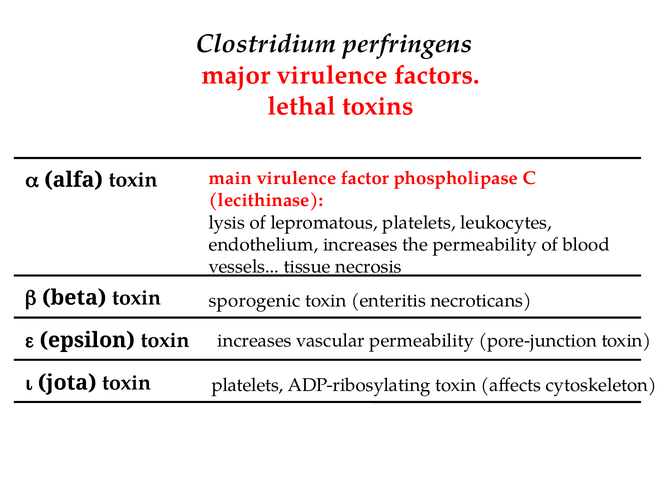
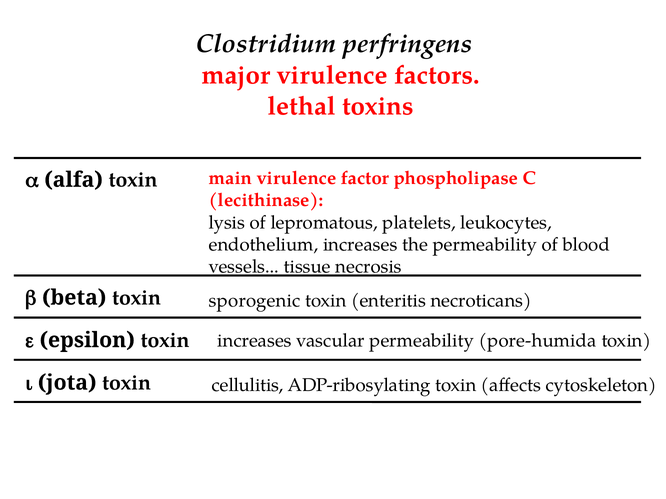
pore-junction: pore-junction -> pore-humida
toxin platelets: platelets -> cellulitis
